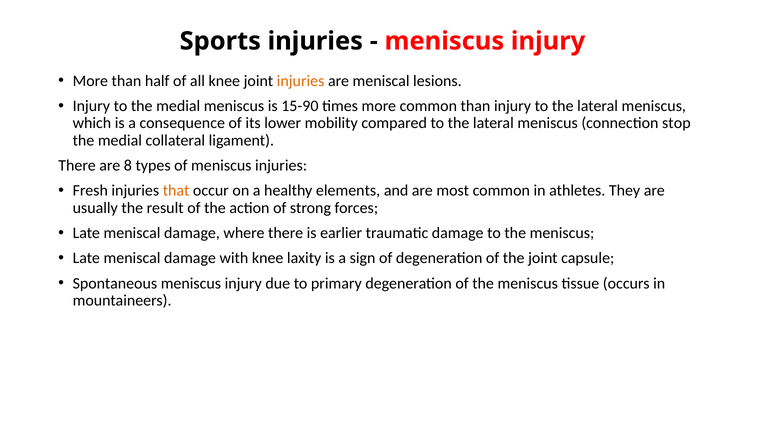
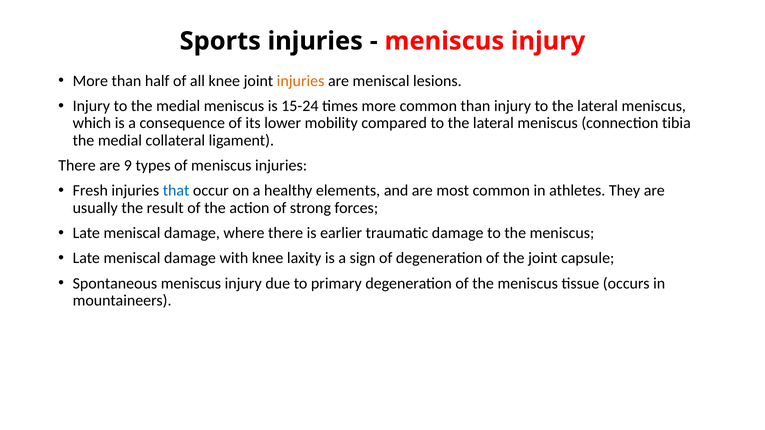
15-90: 15-90 -> 15-24
stop: stop -> tibia
8: 8 -> 9
that colour: orange -> blue
